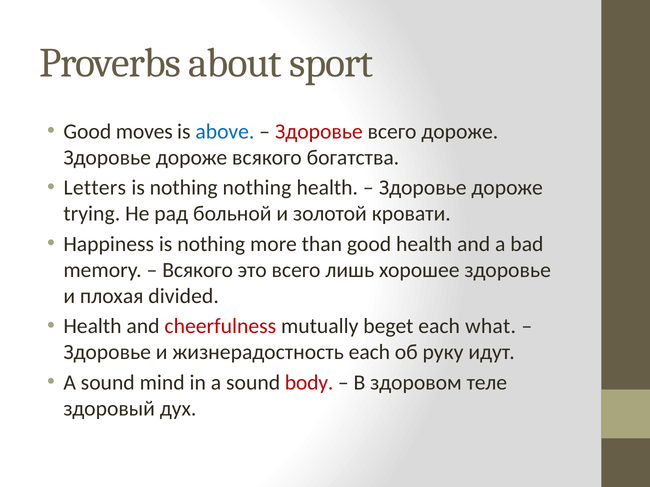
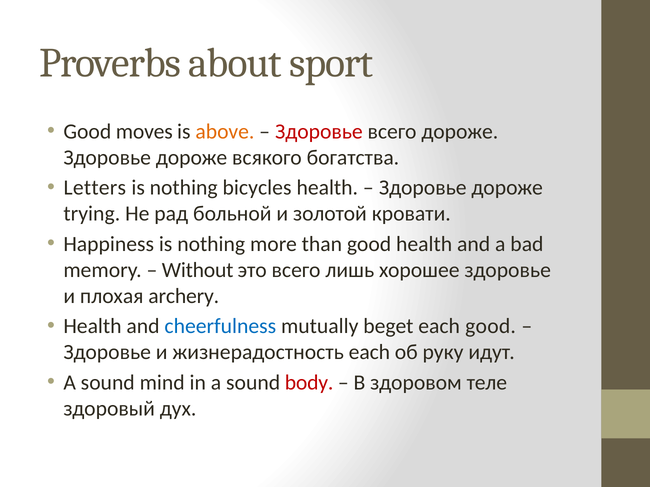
above colour: blue -> orange
nothing nothing: nothing -> bicycles
Всякого at (198, 270): Всякого -> Without
divided: divided -> archery
cheerfulness colour: red -> blue
each what: what -> good
